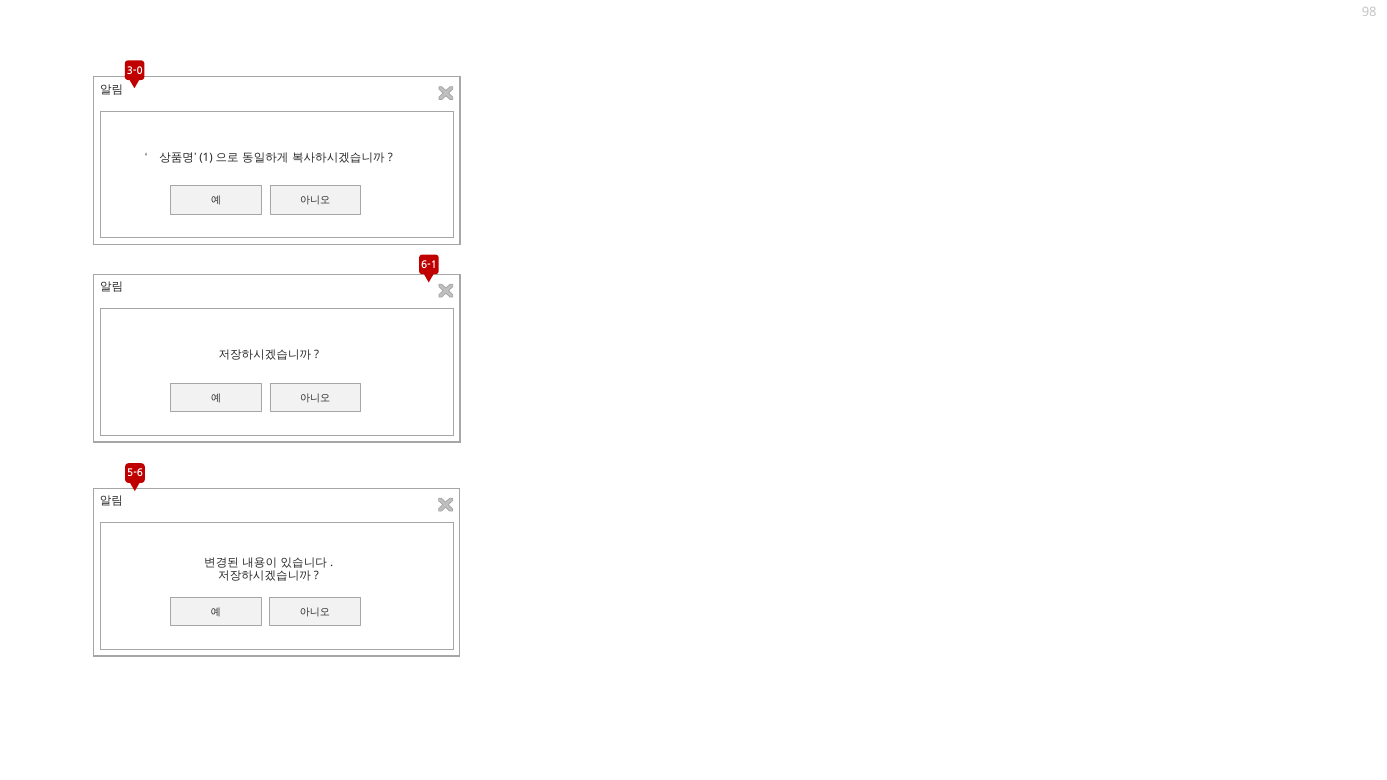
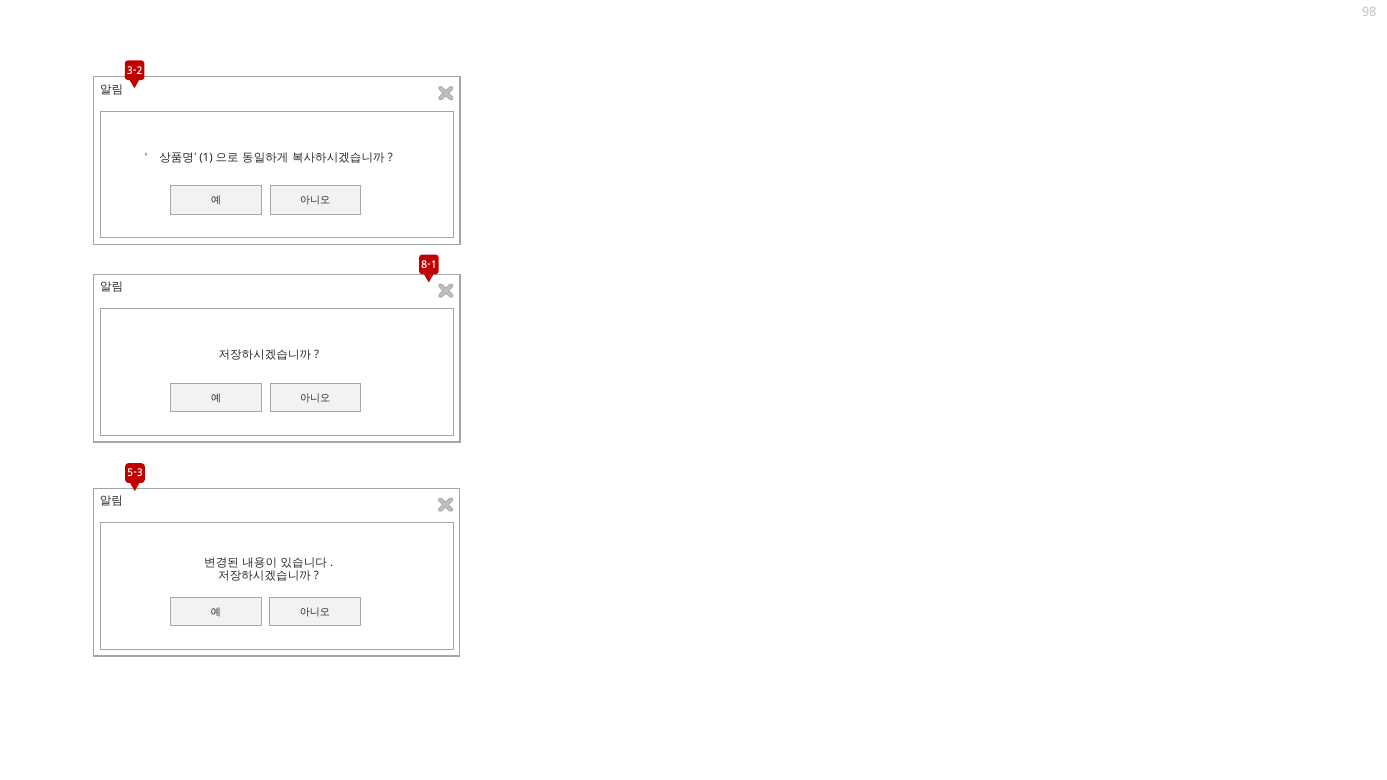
3-0: 3-0 -> 3-2
6-1: 6-1 -> 8-1
5-6: 5-6 -> 5-3
